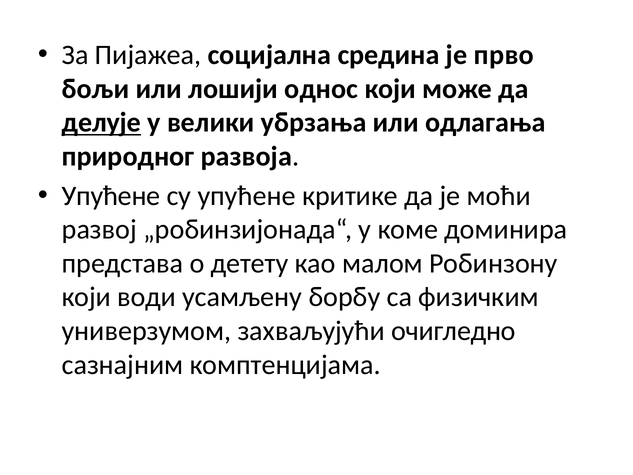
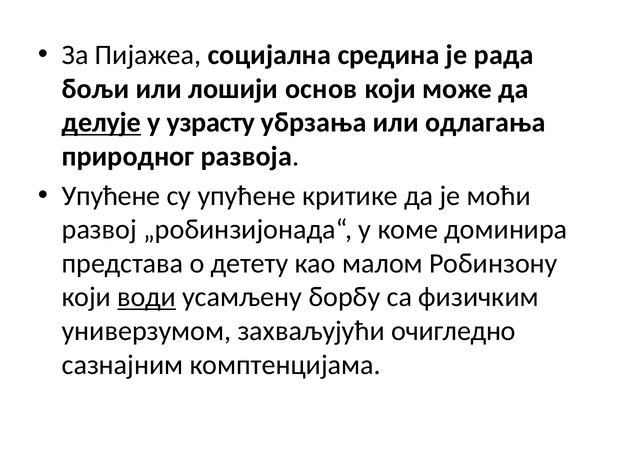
прво: прво -> рада
однос: однос -> основ
велики: велики -> узрасту
води underline: none -> present
